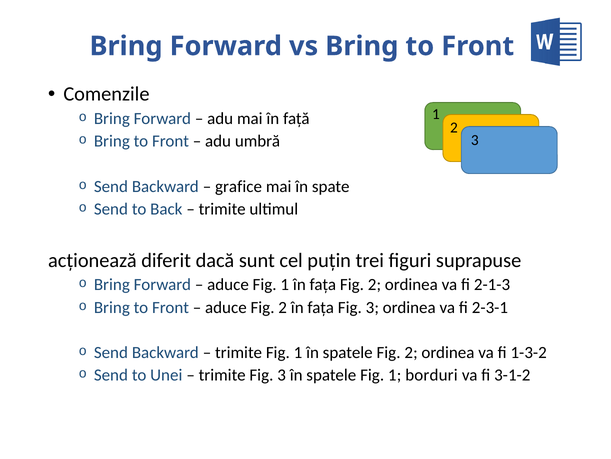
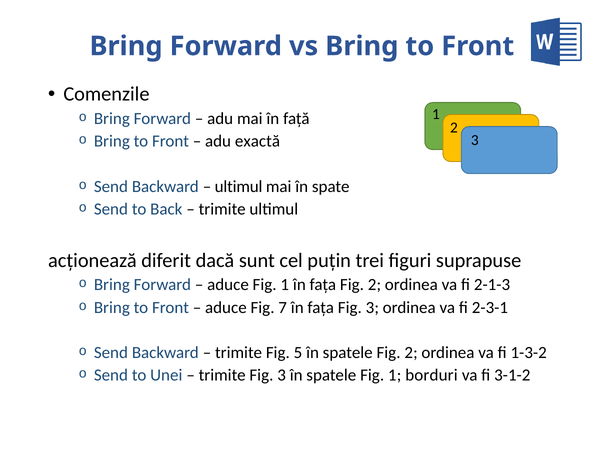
umbră: umbră -> exactă
grafice at (238, 186): grafice -> ultimul
aduce Fig 2: 2 -> 7
trimite Fig 1: 1 -> 5
